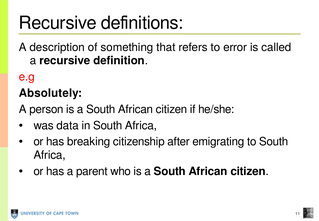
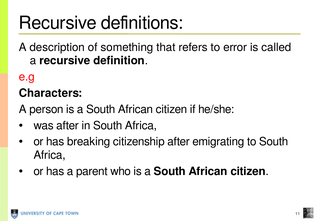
Absolutely: Absolutely -> Characters
was data: data -> after
